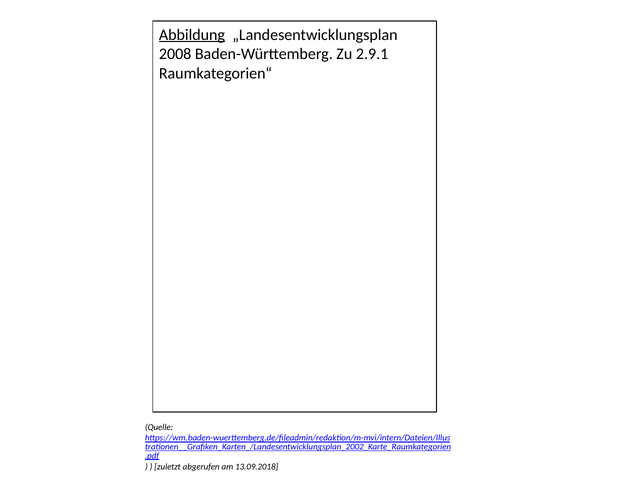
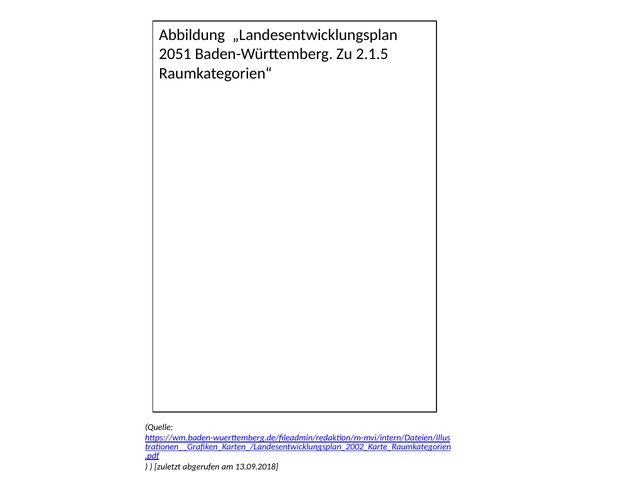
Abbildung underline: present -> none
2008: 2008 -> 2051
2.9.1: 2.9.1 -> 2.1.5
